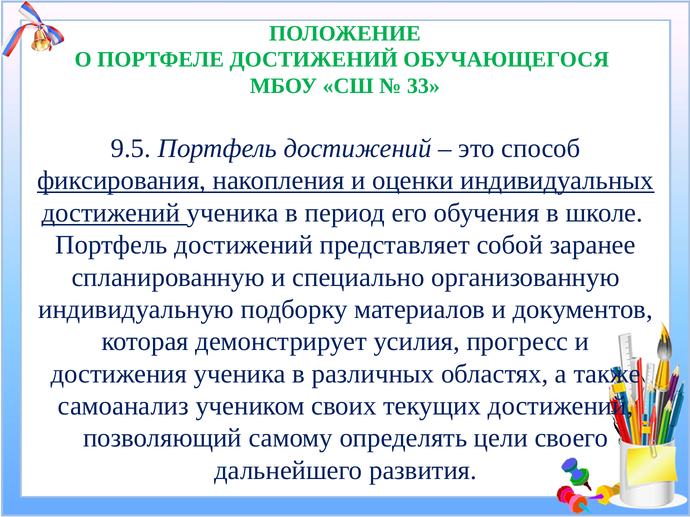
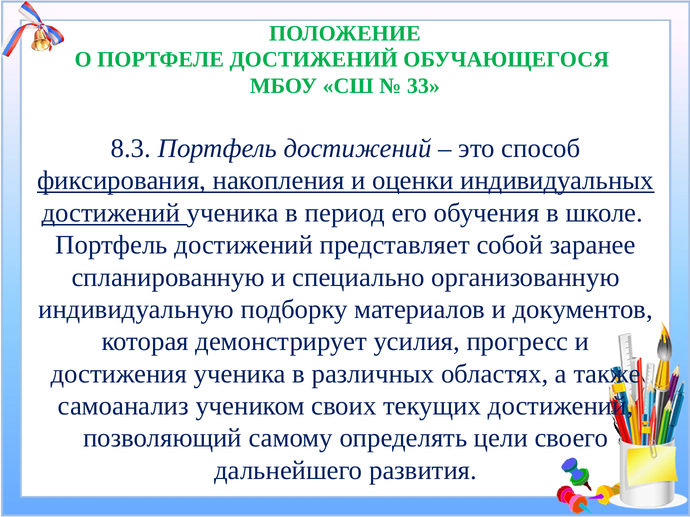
9.5: 9.5 -> 8.3
